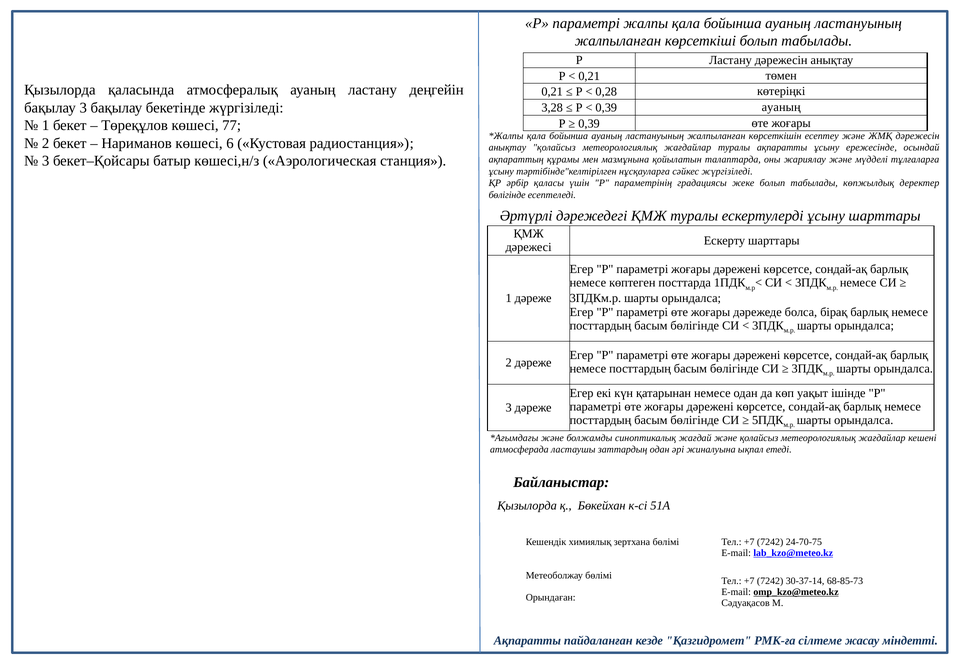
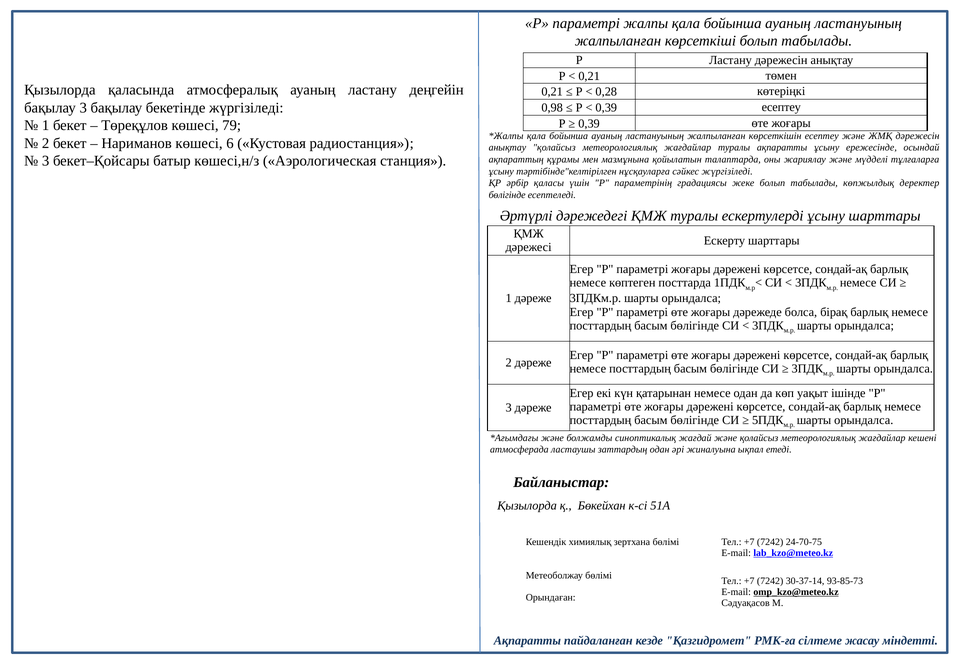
3,28: 3,28 -> 0,98
0,39 ауаның: ауаның -> есептеу
77: 77 -> 79
68-85-73: 68-85-73 -> 93-85-73
